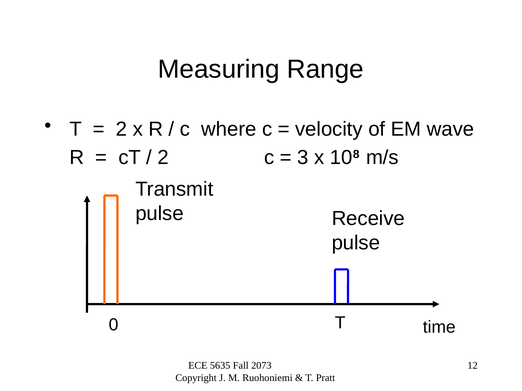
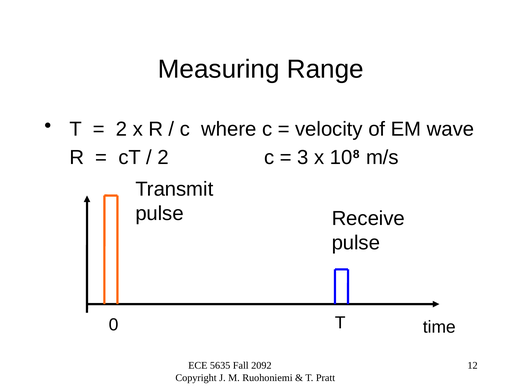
2073: 2073 -> 2092
